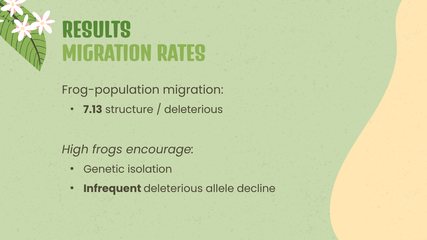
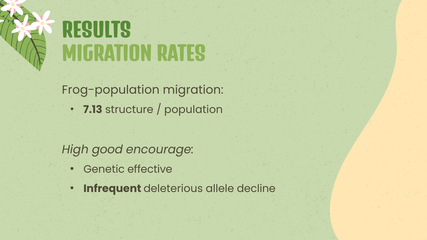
deleterious at (194, 110): deleterious -> population
frogs: frogs -> good
isolation: isolation -> effective
